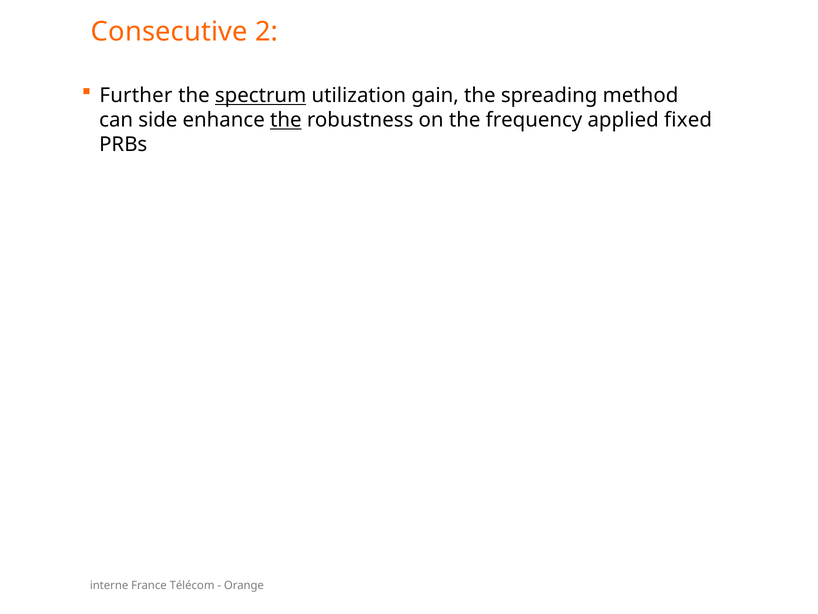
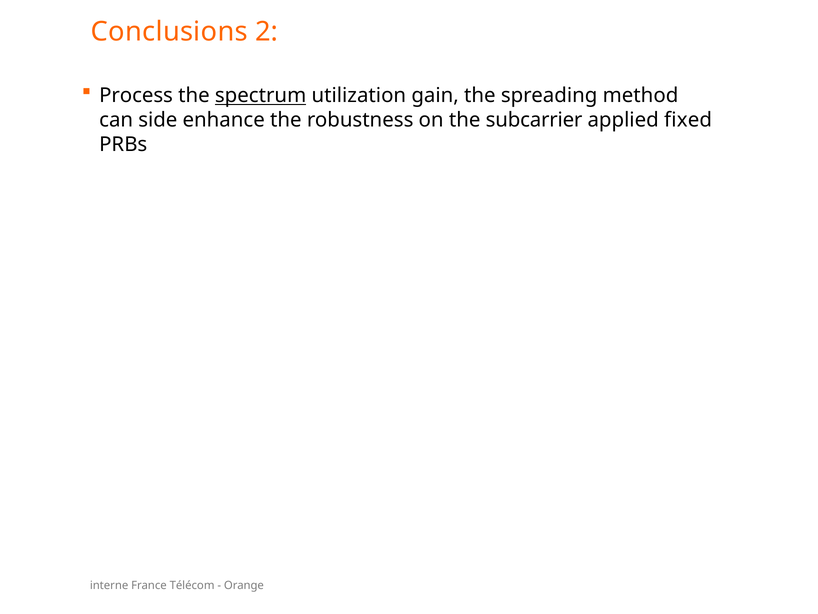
Consecutive: Consecutive -> Conclusions
Further: Further -> Process
the at (286, 120) underline: present -> none
frequency: frequency -> subcarrier
